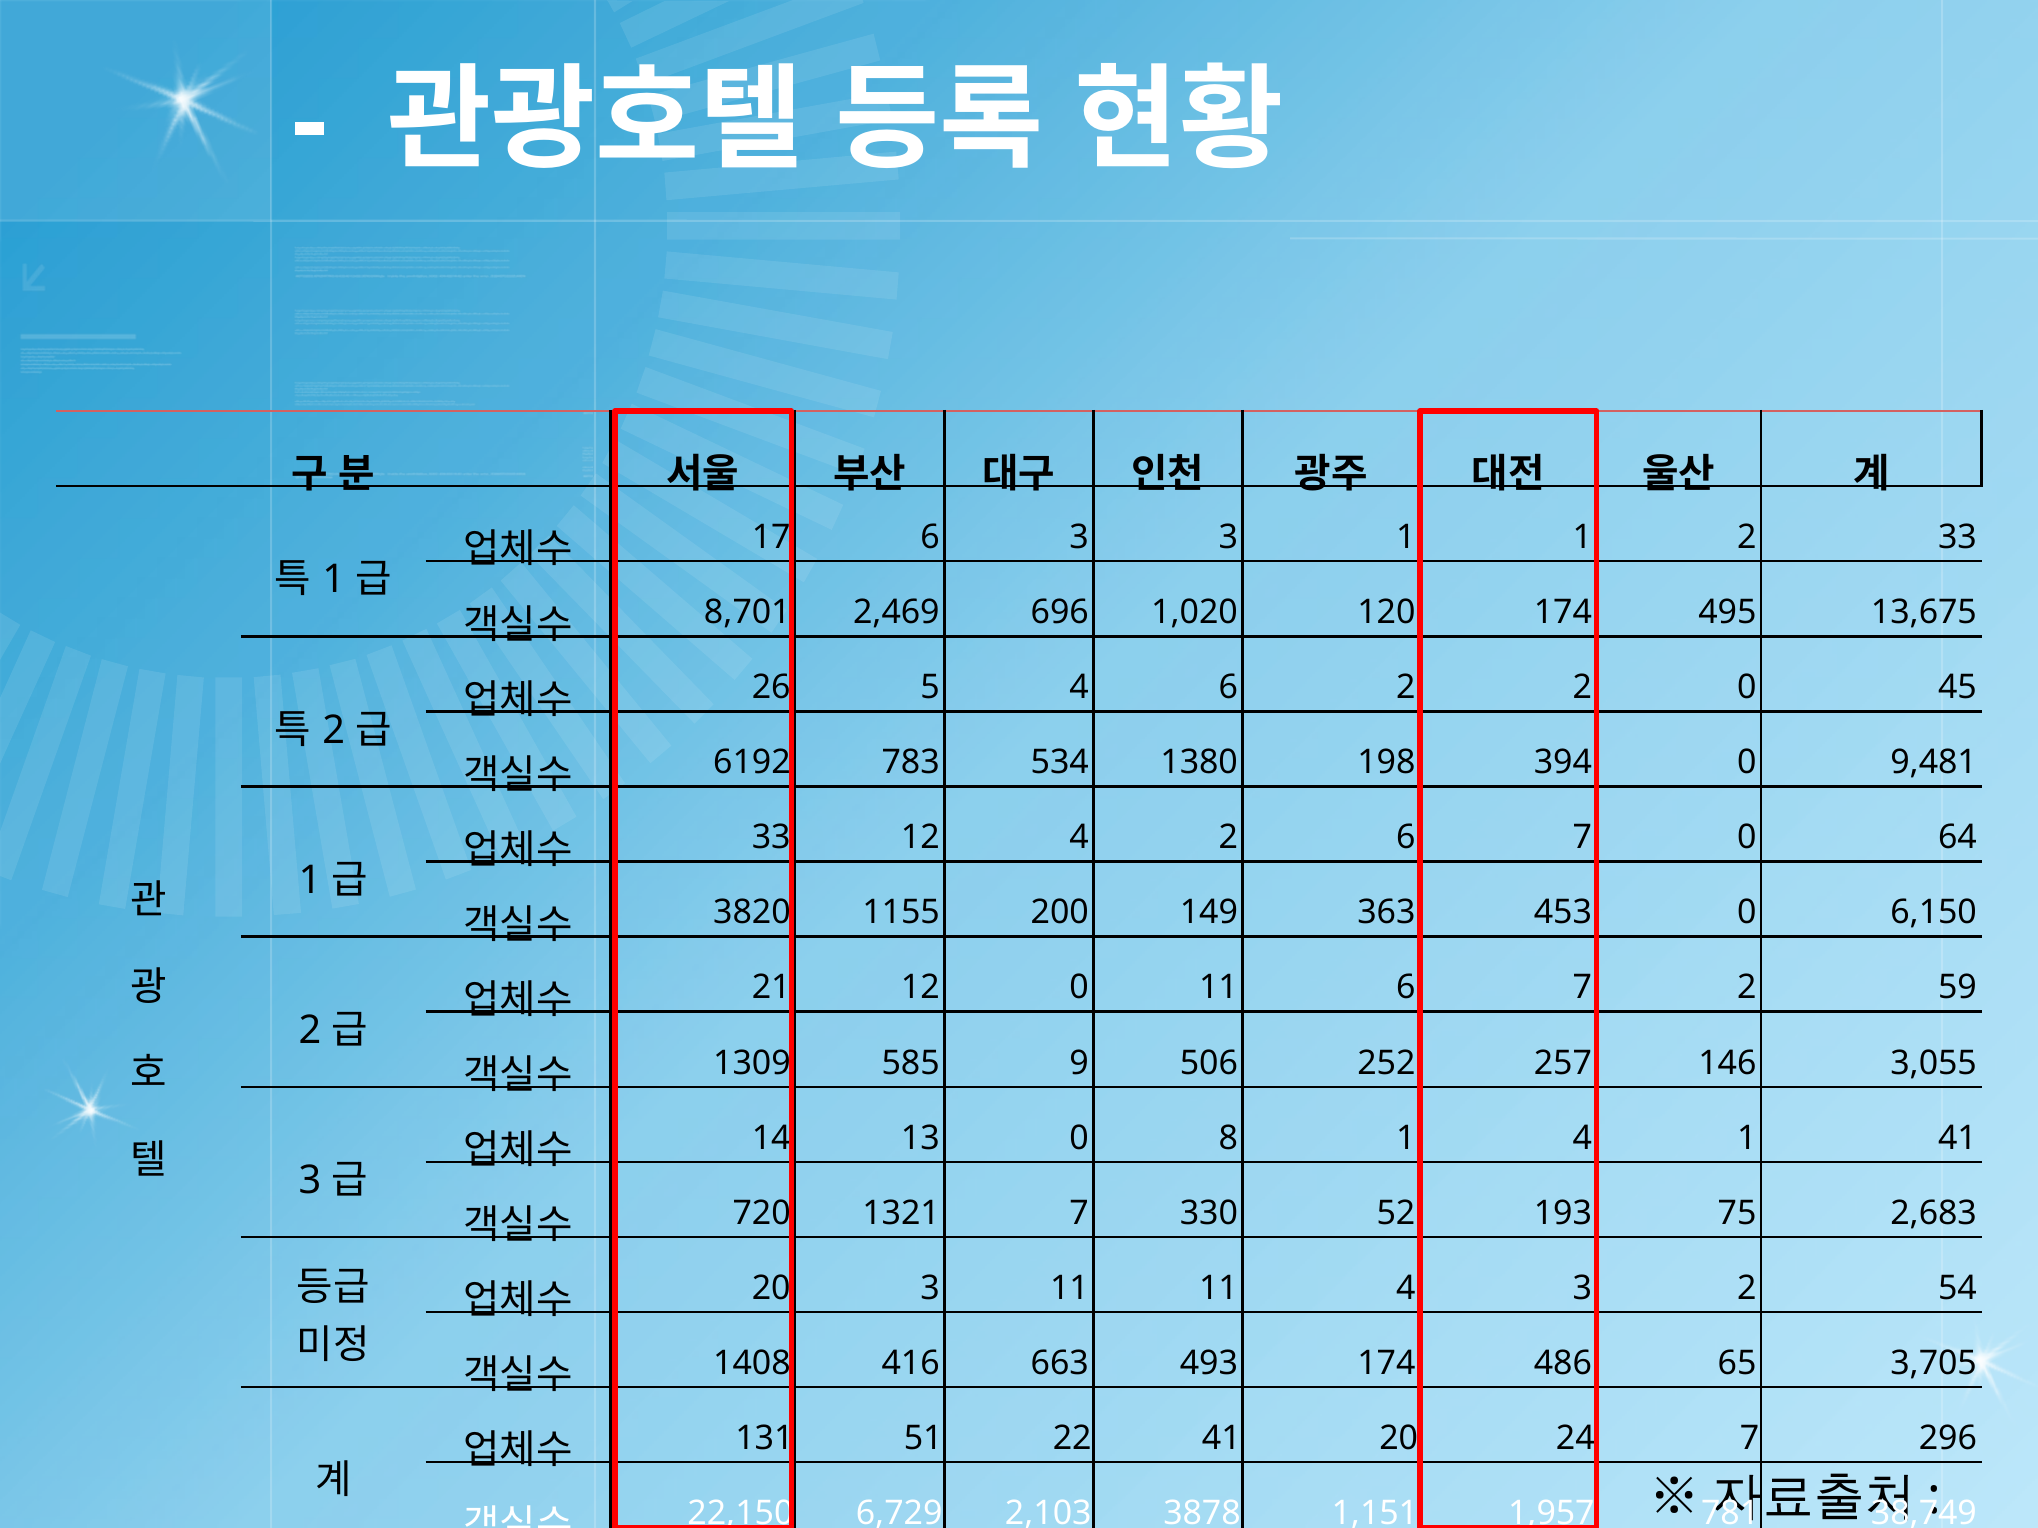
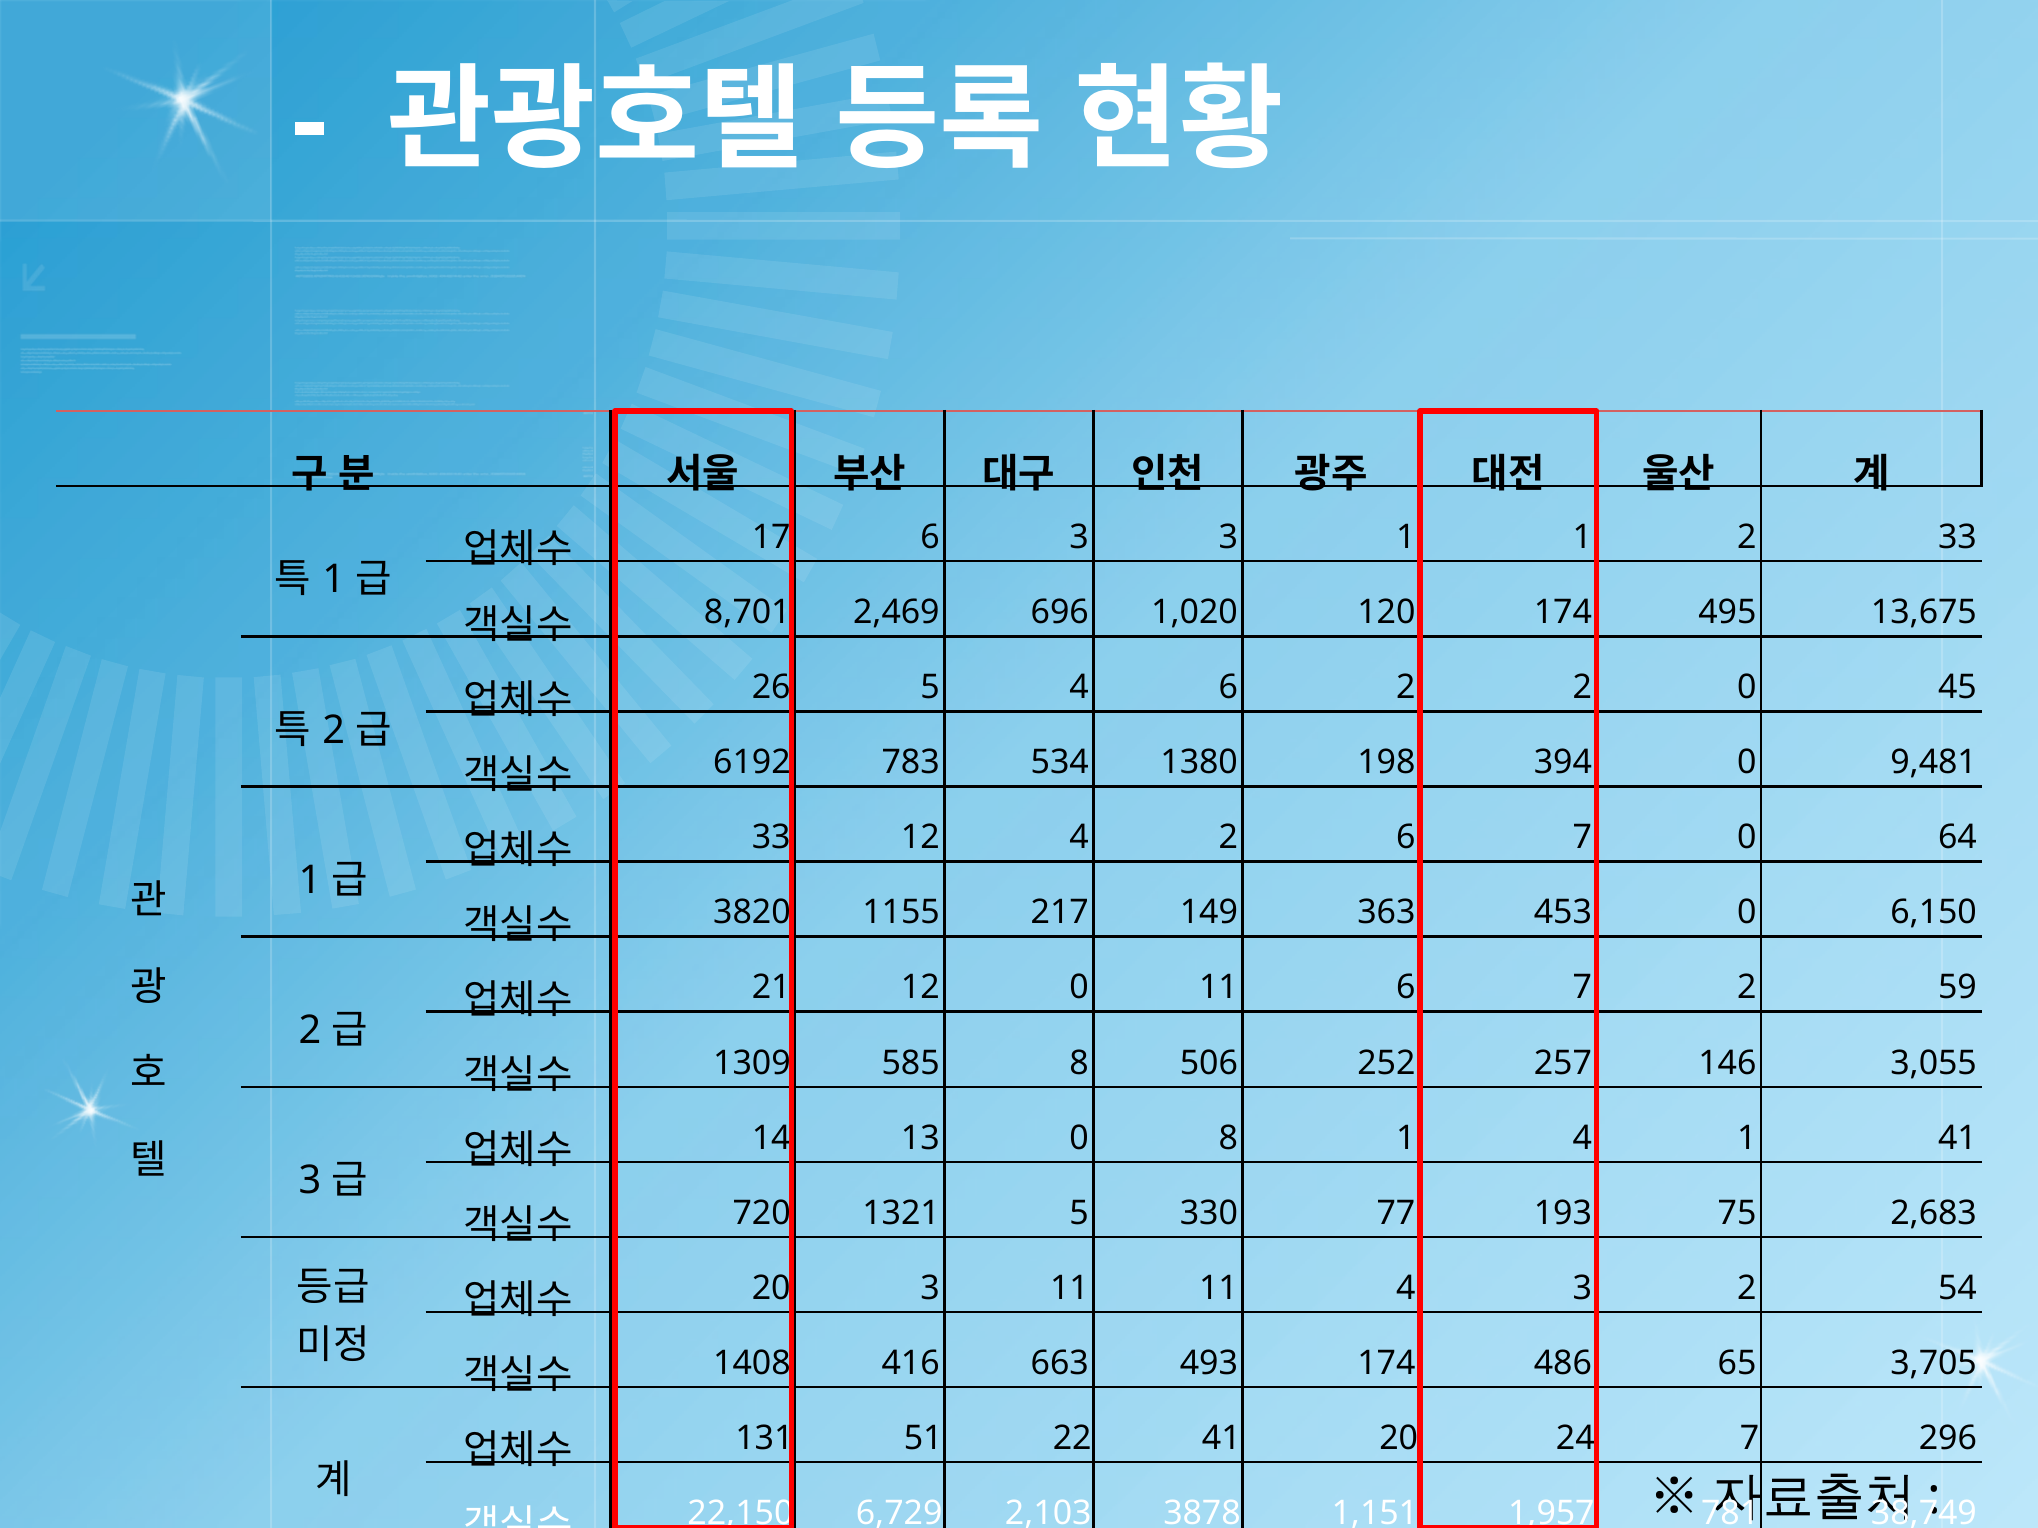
200: 200 -> 217
585 9: 9 -> 8
1321 7: 7 -> 5
52: 52 -> 77
